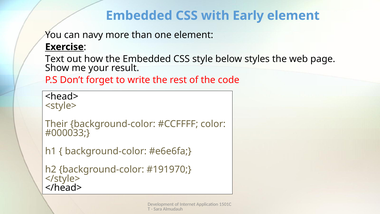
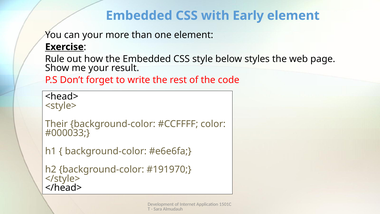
can navy: navy -> your
Text: Text -> Rule
